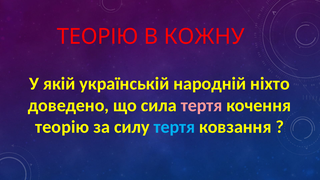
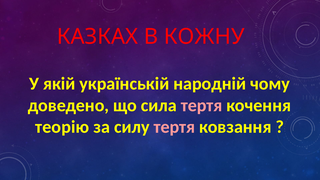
ТЕОРІЮ at (98, 37): ТЕОРІЮ -> КАЗКАХ
ніхто: ніхто -> чому
тертя at (174, 127) colour: light blue -> pink
